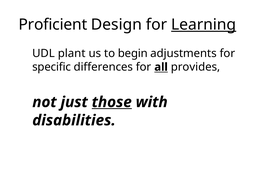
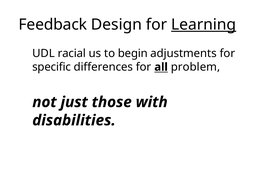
Proficient: Proficient -> Feedback
plant: plant -> racial
provides: provides -> problem
those underline: present -> none
